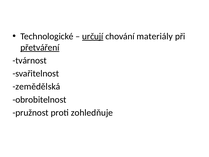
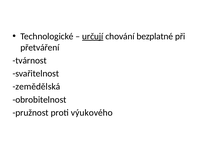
materiály: materiály -> bezplatné
přetváření underline: present -> none
zohledňuje: zohledňuje -> výukového
